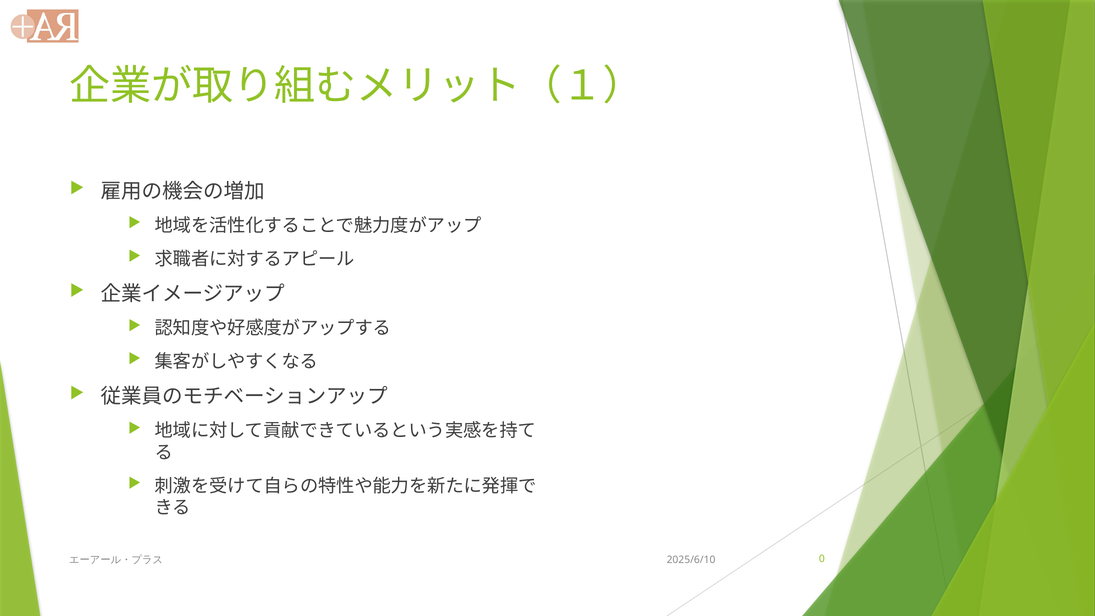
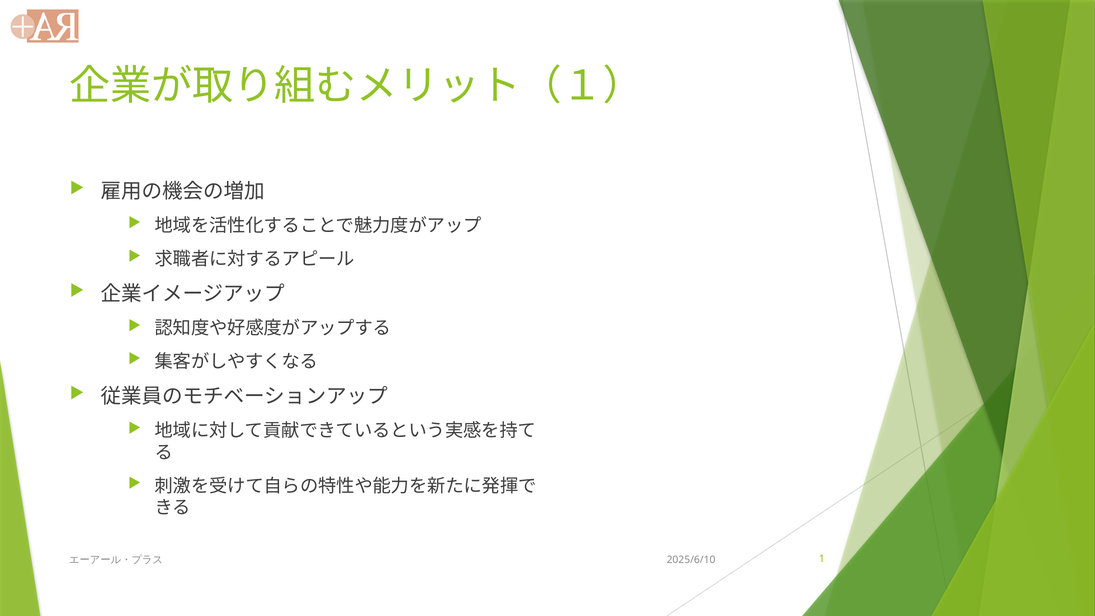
0: 0 -> 1
